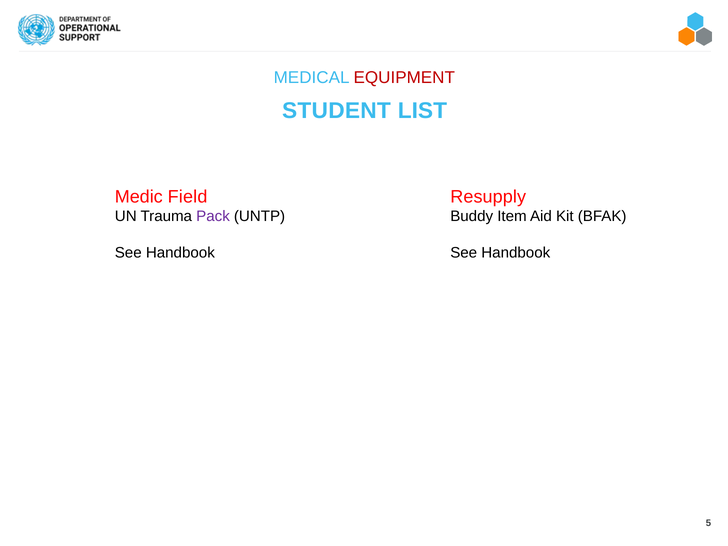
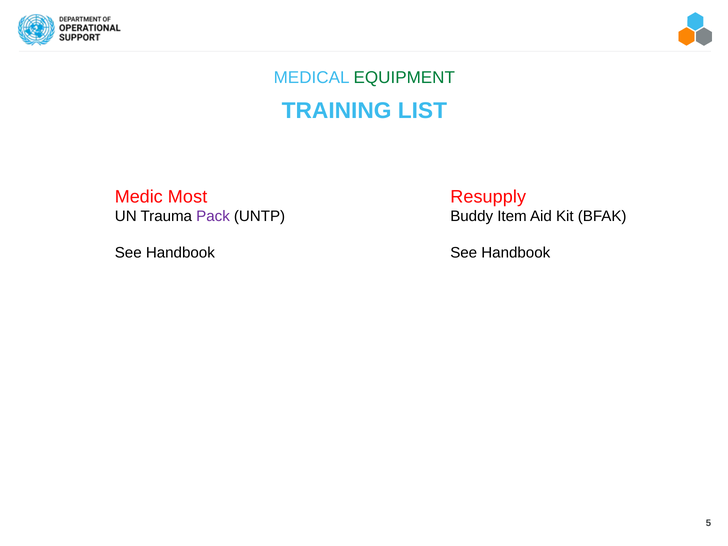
EQUIPMENT colour: red -> green
STUDENT: STUDENT -> TRAINING
Field: Field -> Most
